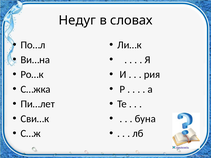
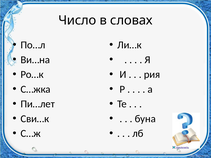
Недуг: Недуг -> Число
